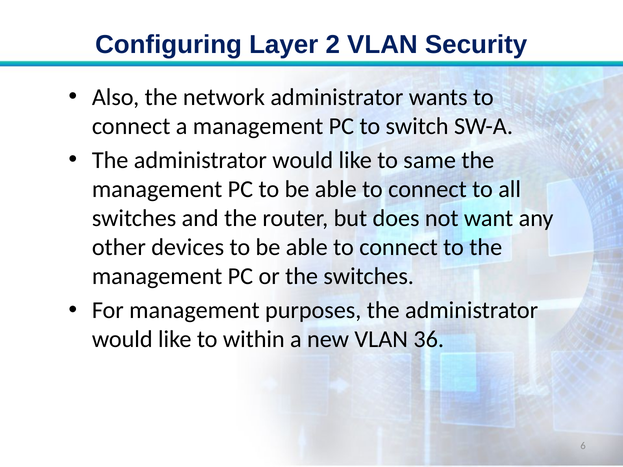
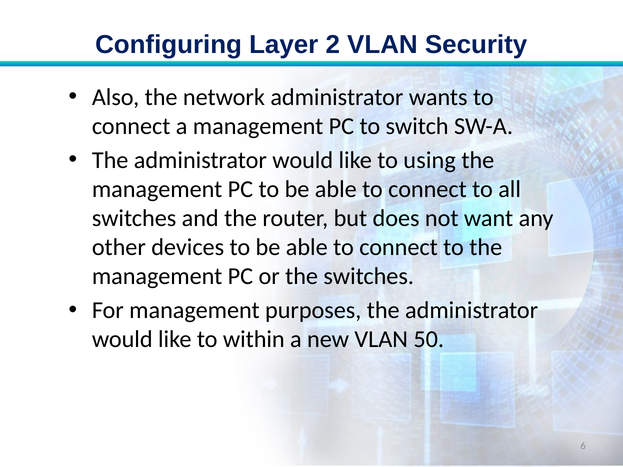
same: same -> using
36: 36 -> 50
